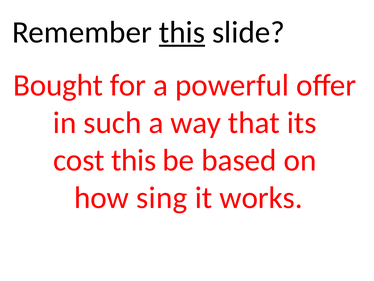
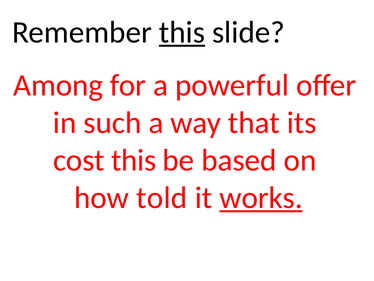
Bought: Bought -> Among
sing: sing -> told
works underline: none -> present
